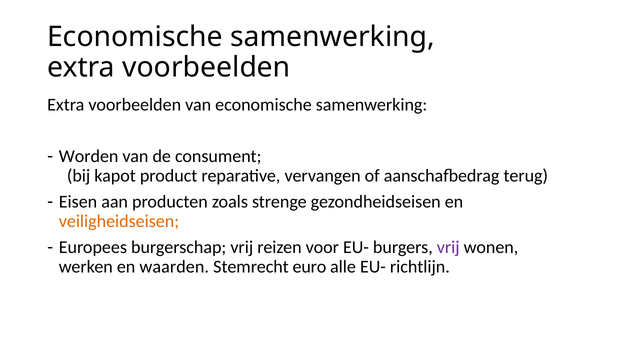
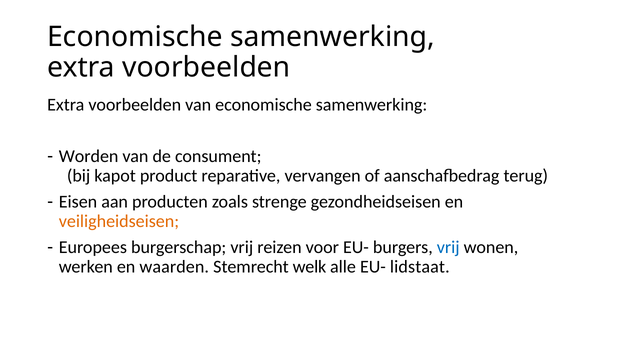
vrij at (448, 247) colour: purple -> blue
euro: euro -> welk
richtlijn: richtlijn -> lidstaat
